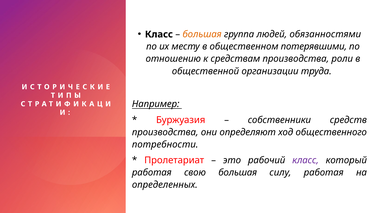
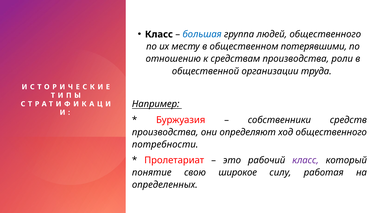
большая at (202, 34) colour: orange -> blue
людей обязанностями: обязанностями -> общественного
работая at (152, 173): работая -> понятие
свою большая: большая -> широкое
